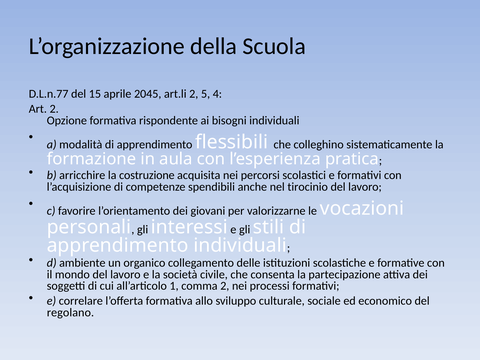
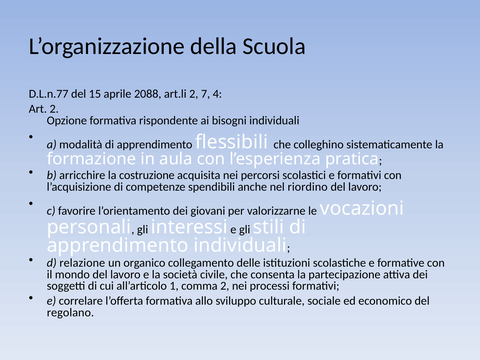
2045: 2045 -> 2088
5: 5 -> 7
tirocinio: tirocinio -> riordino
ambiente: ambiente -> relazione
